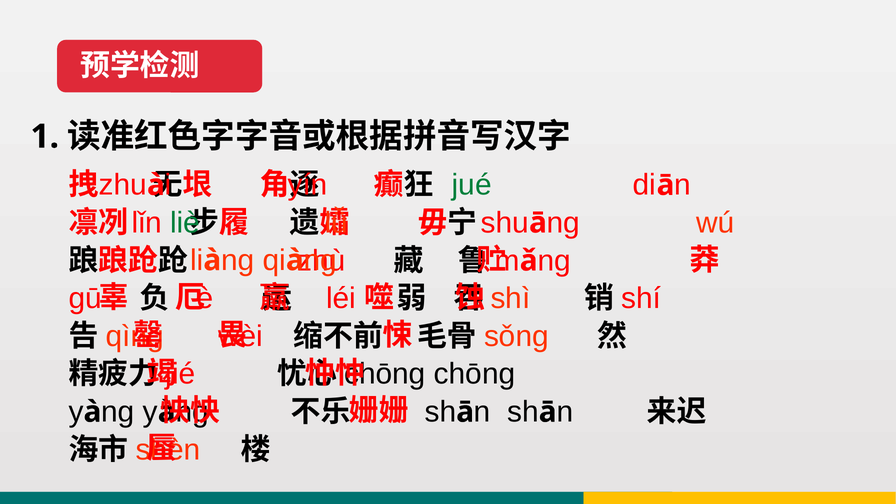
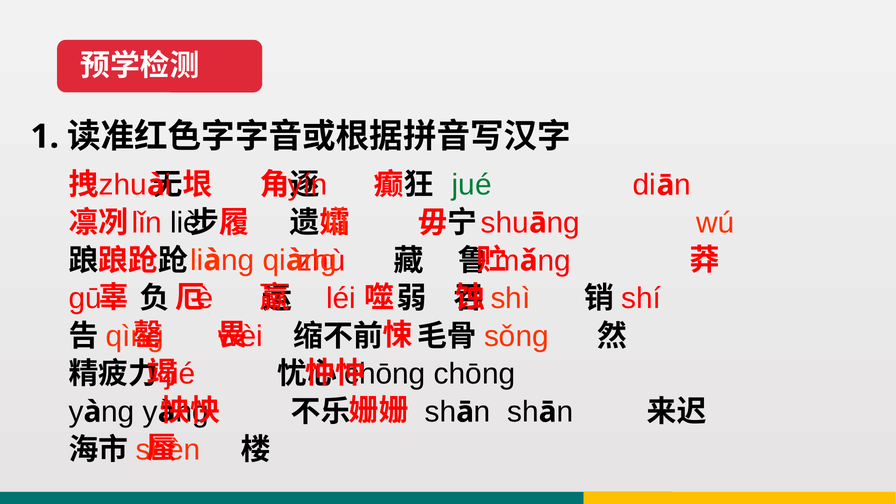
liè colour: green -> black
